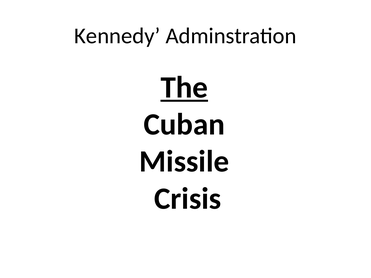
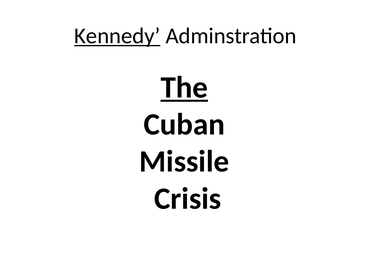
Kennedy underline: none -> present
